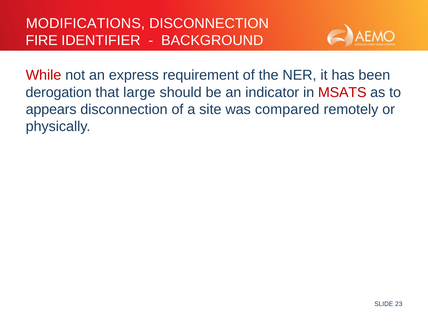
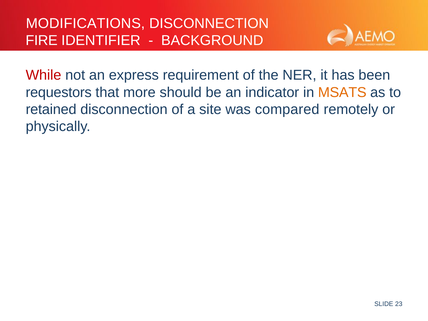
derogation: derogation -> requestors
large: large -> more
MSATS colour: red -> orange
appears: appears -> retained
